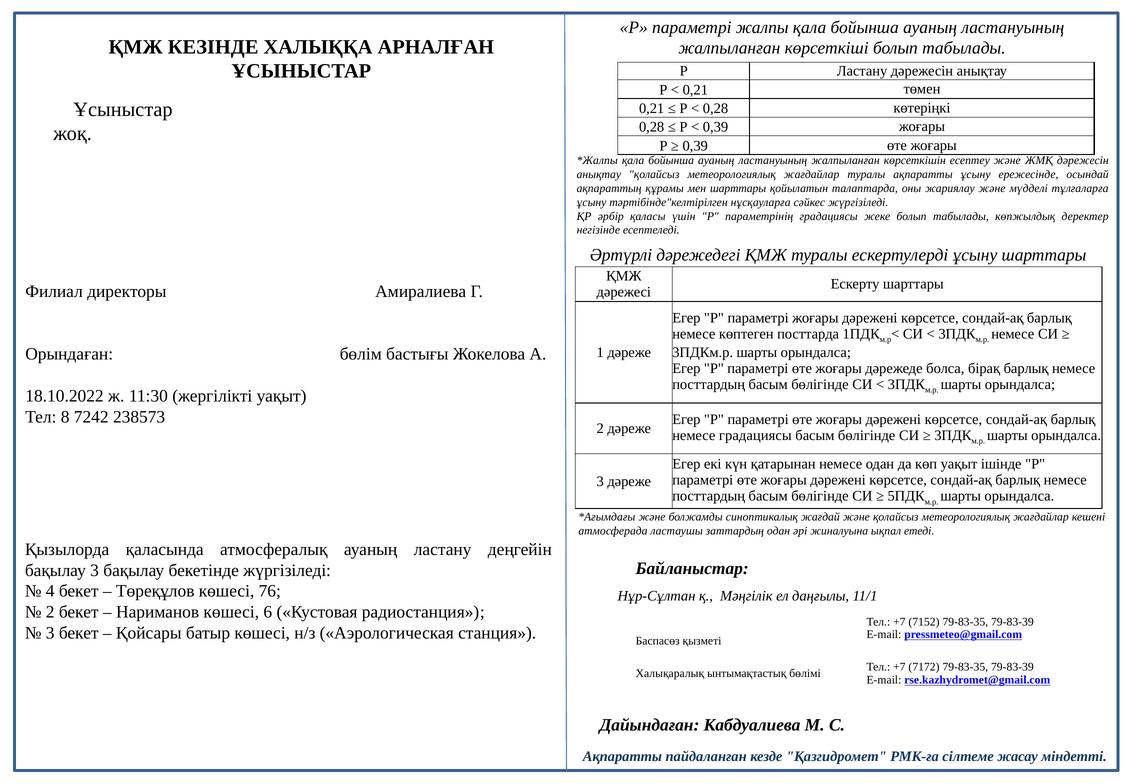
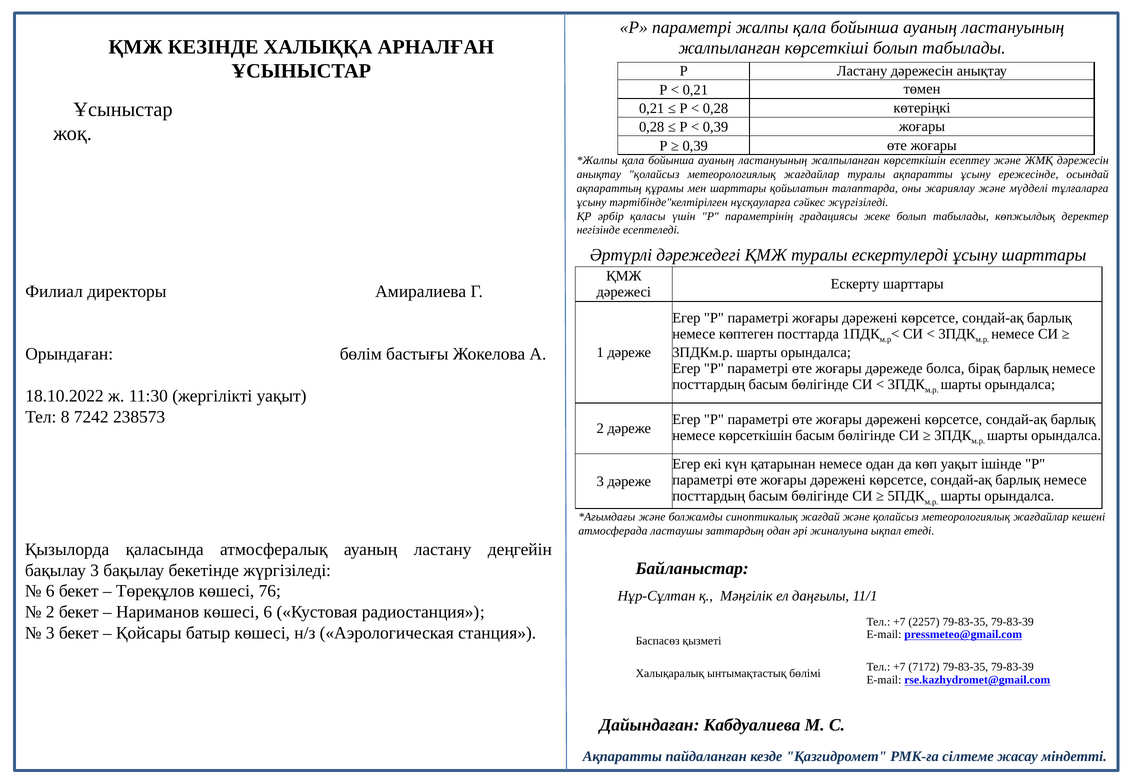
немесе градациясы: градациясы -> көрсеткішін
4 at (50, 592): 4 -> 6
7152: 7152 -> 2257
